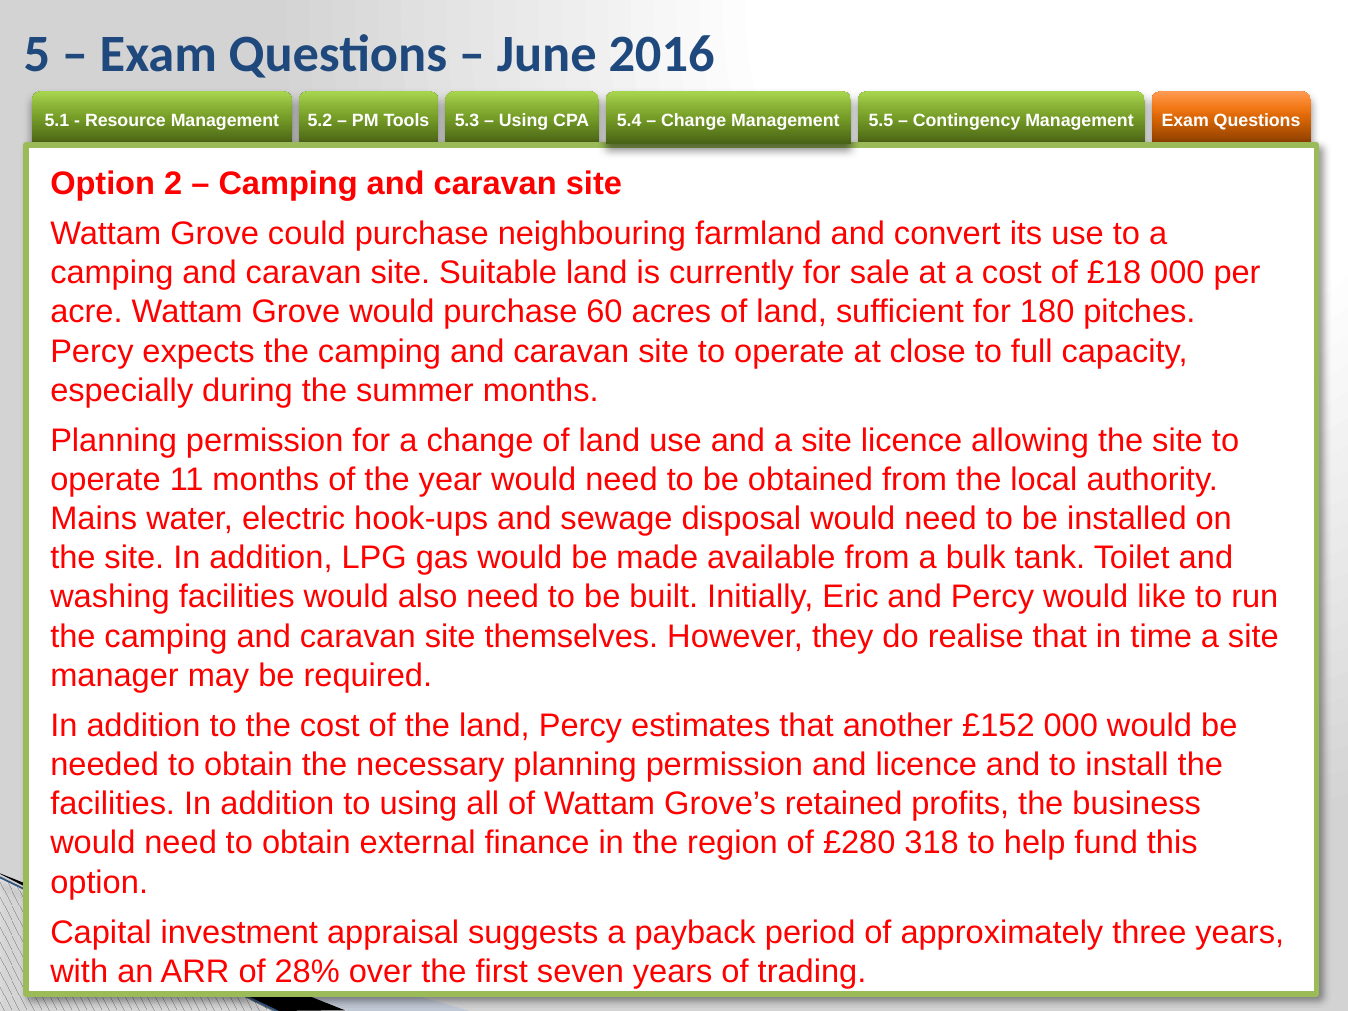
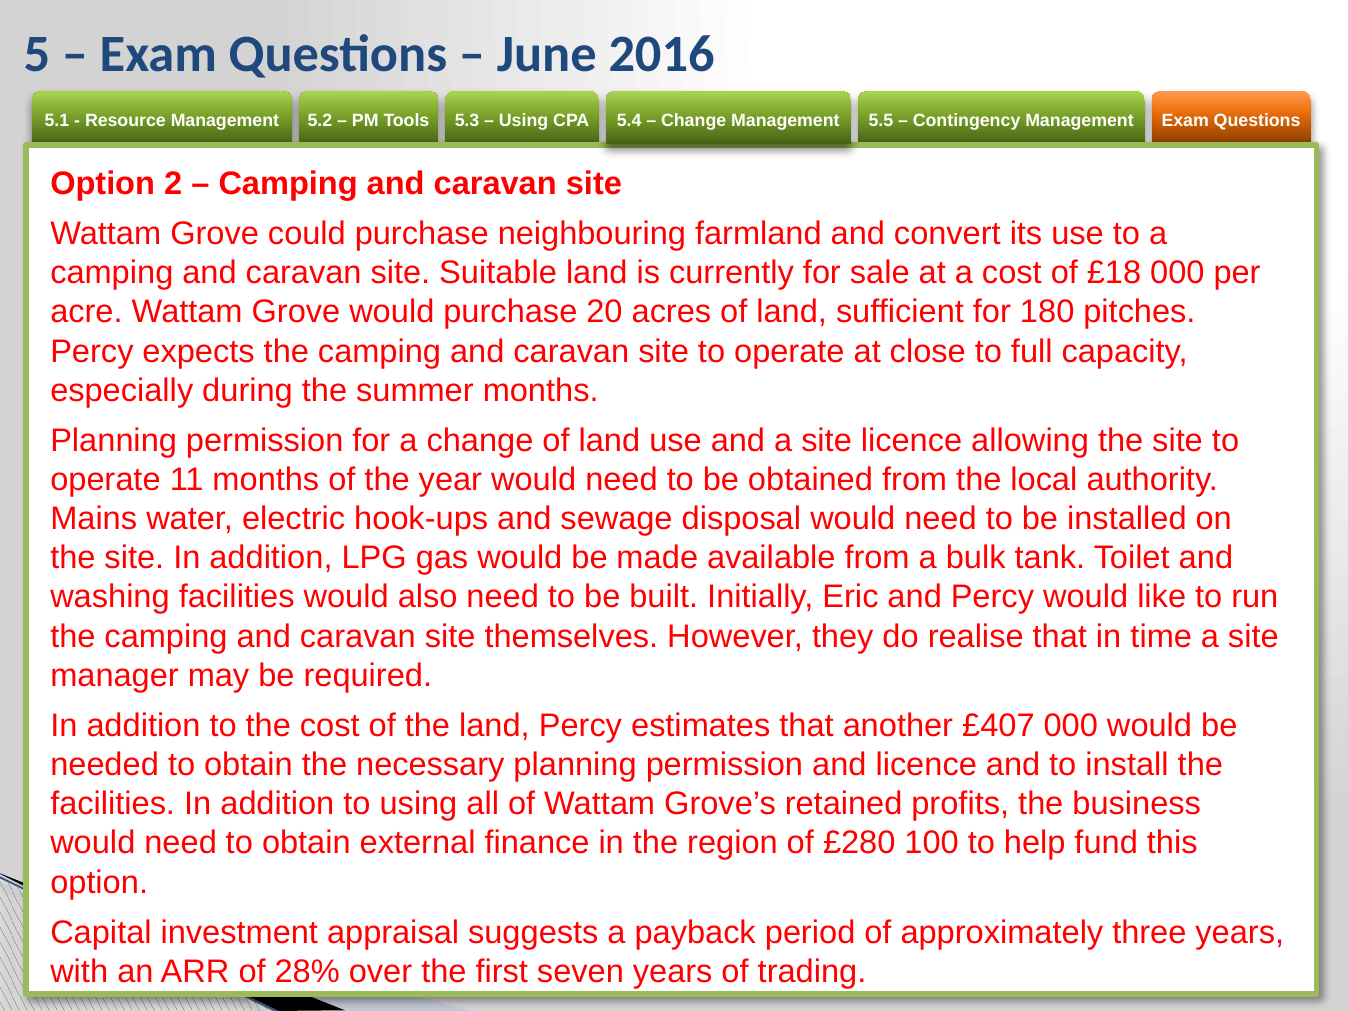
60: 60 -> 20
£152: £152 -> £407
318: 318 -> 100
